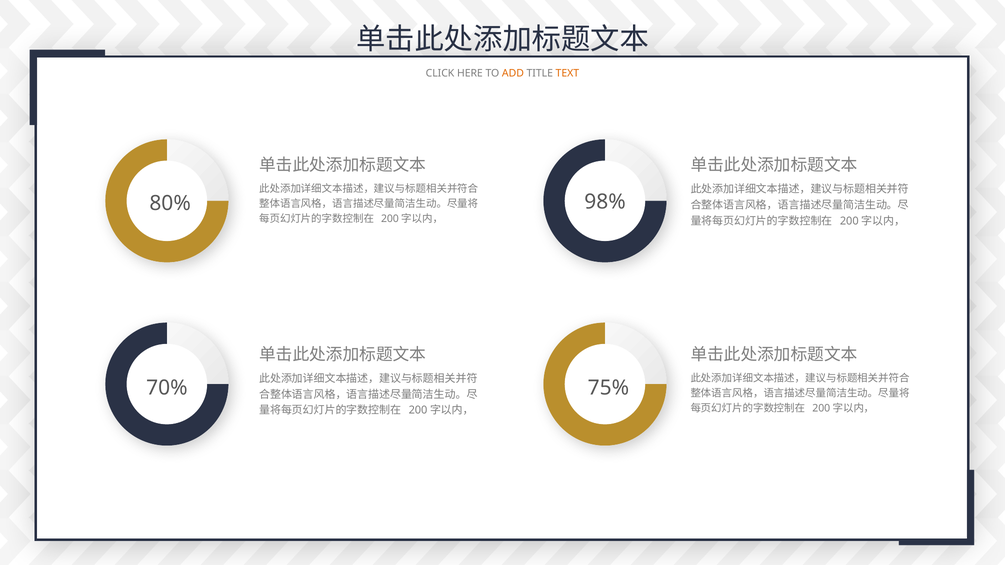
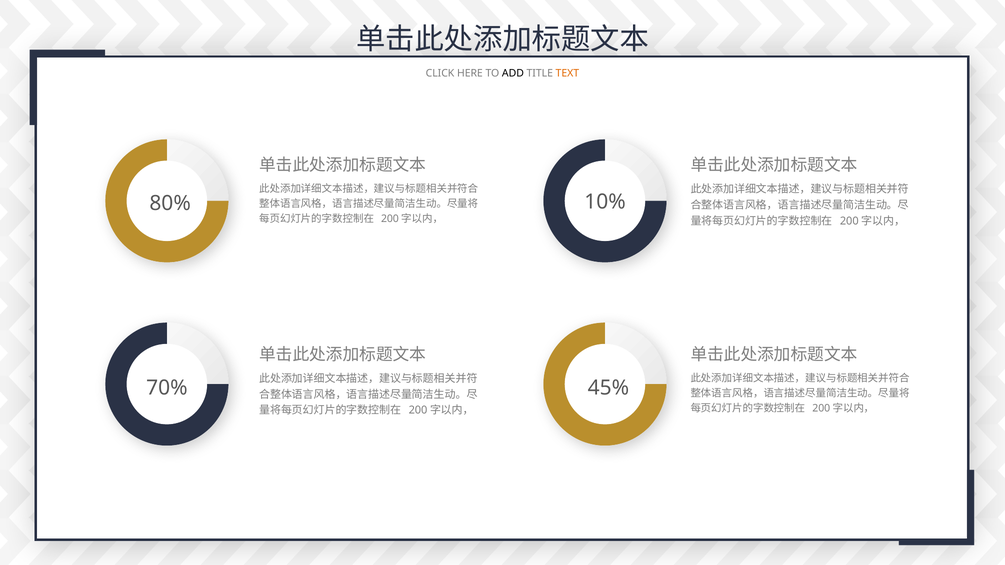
ADD colour: orange -> black
98%: 98% -> 10%
75%: 75% -> 45%
